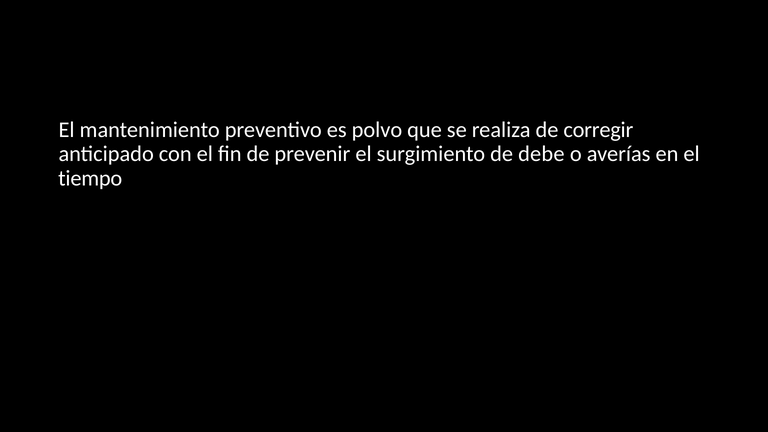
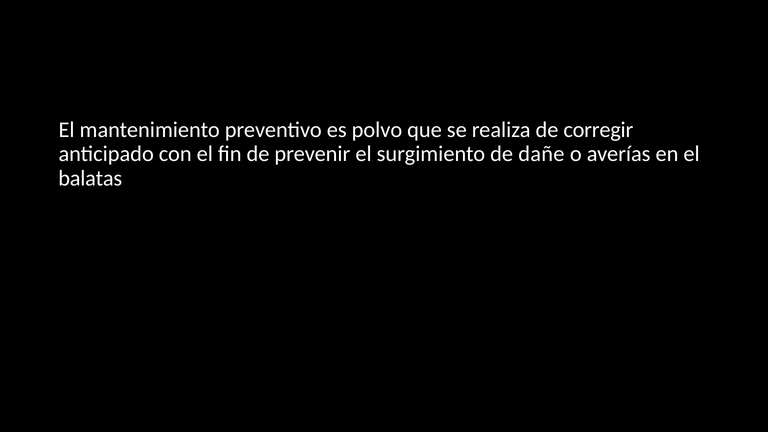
debe: debe -> dañe
tiempo: tiempo -> balatas
